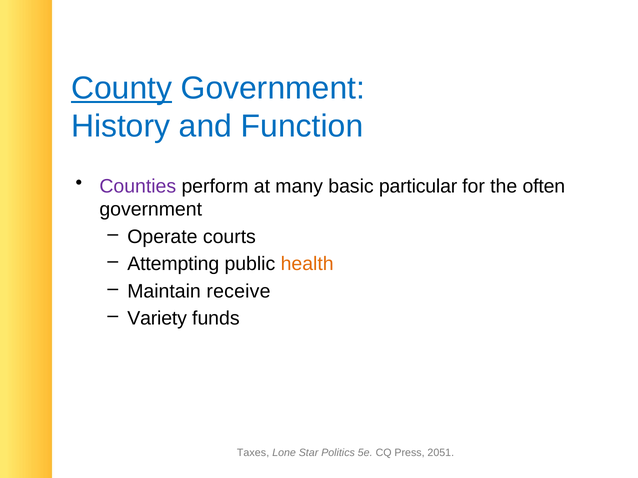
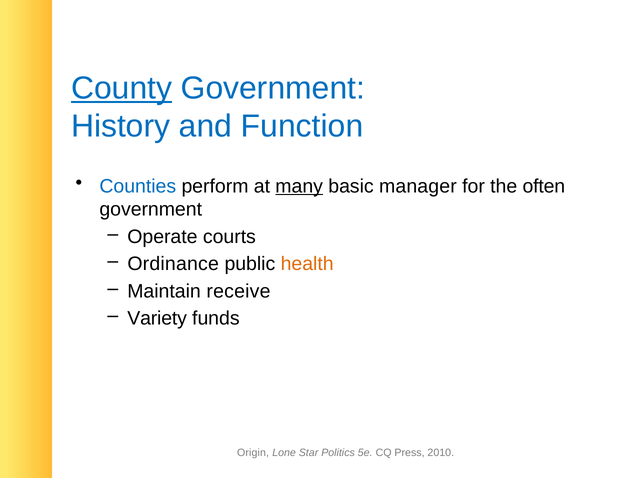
Counties colour: purple -> blue
many underline: none -> present
particular: particular -> manager
Attempting: Attempting -> Ordinance
Taxes: Taxes -> Origin
2051: 2051 -> 2010
